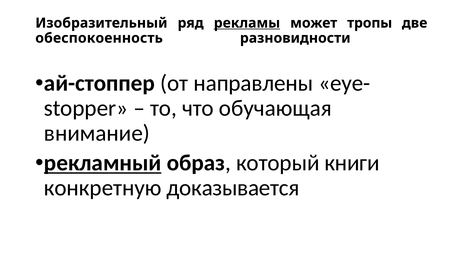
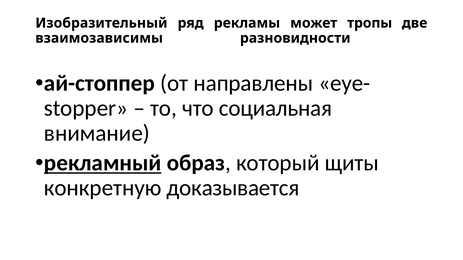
рекламы underline: present -> none
обеспокоенность: обеспокоенность -> взаимозависимы
обучающая: обучающая -> социальная
книги: книги -> щиты
